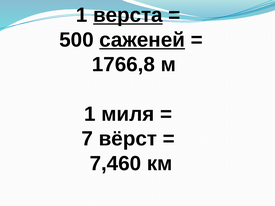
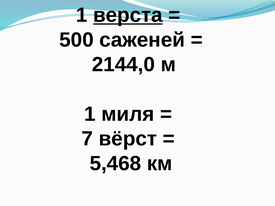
саженей underline: present -> none
1766,8: 1766,8 -> 2144,0
7,460: 7,460 -> 5,468
